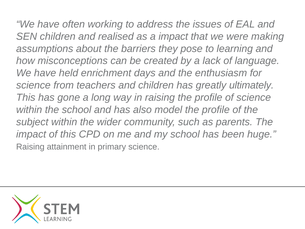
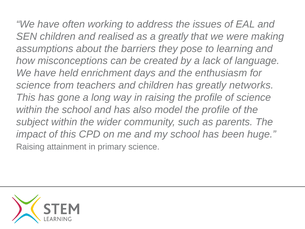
a impact: impact -> greatly
ultimately: ultimately -> networks
